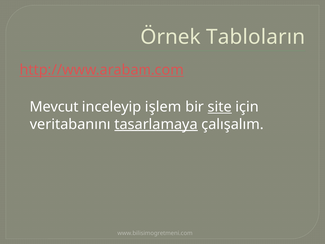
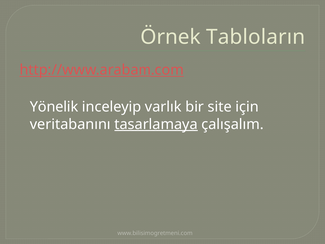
Mevcut: Mevcut -> Yönelik
işlem: işlem -> varlık
site underline: present -> none
